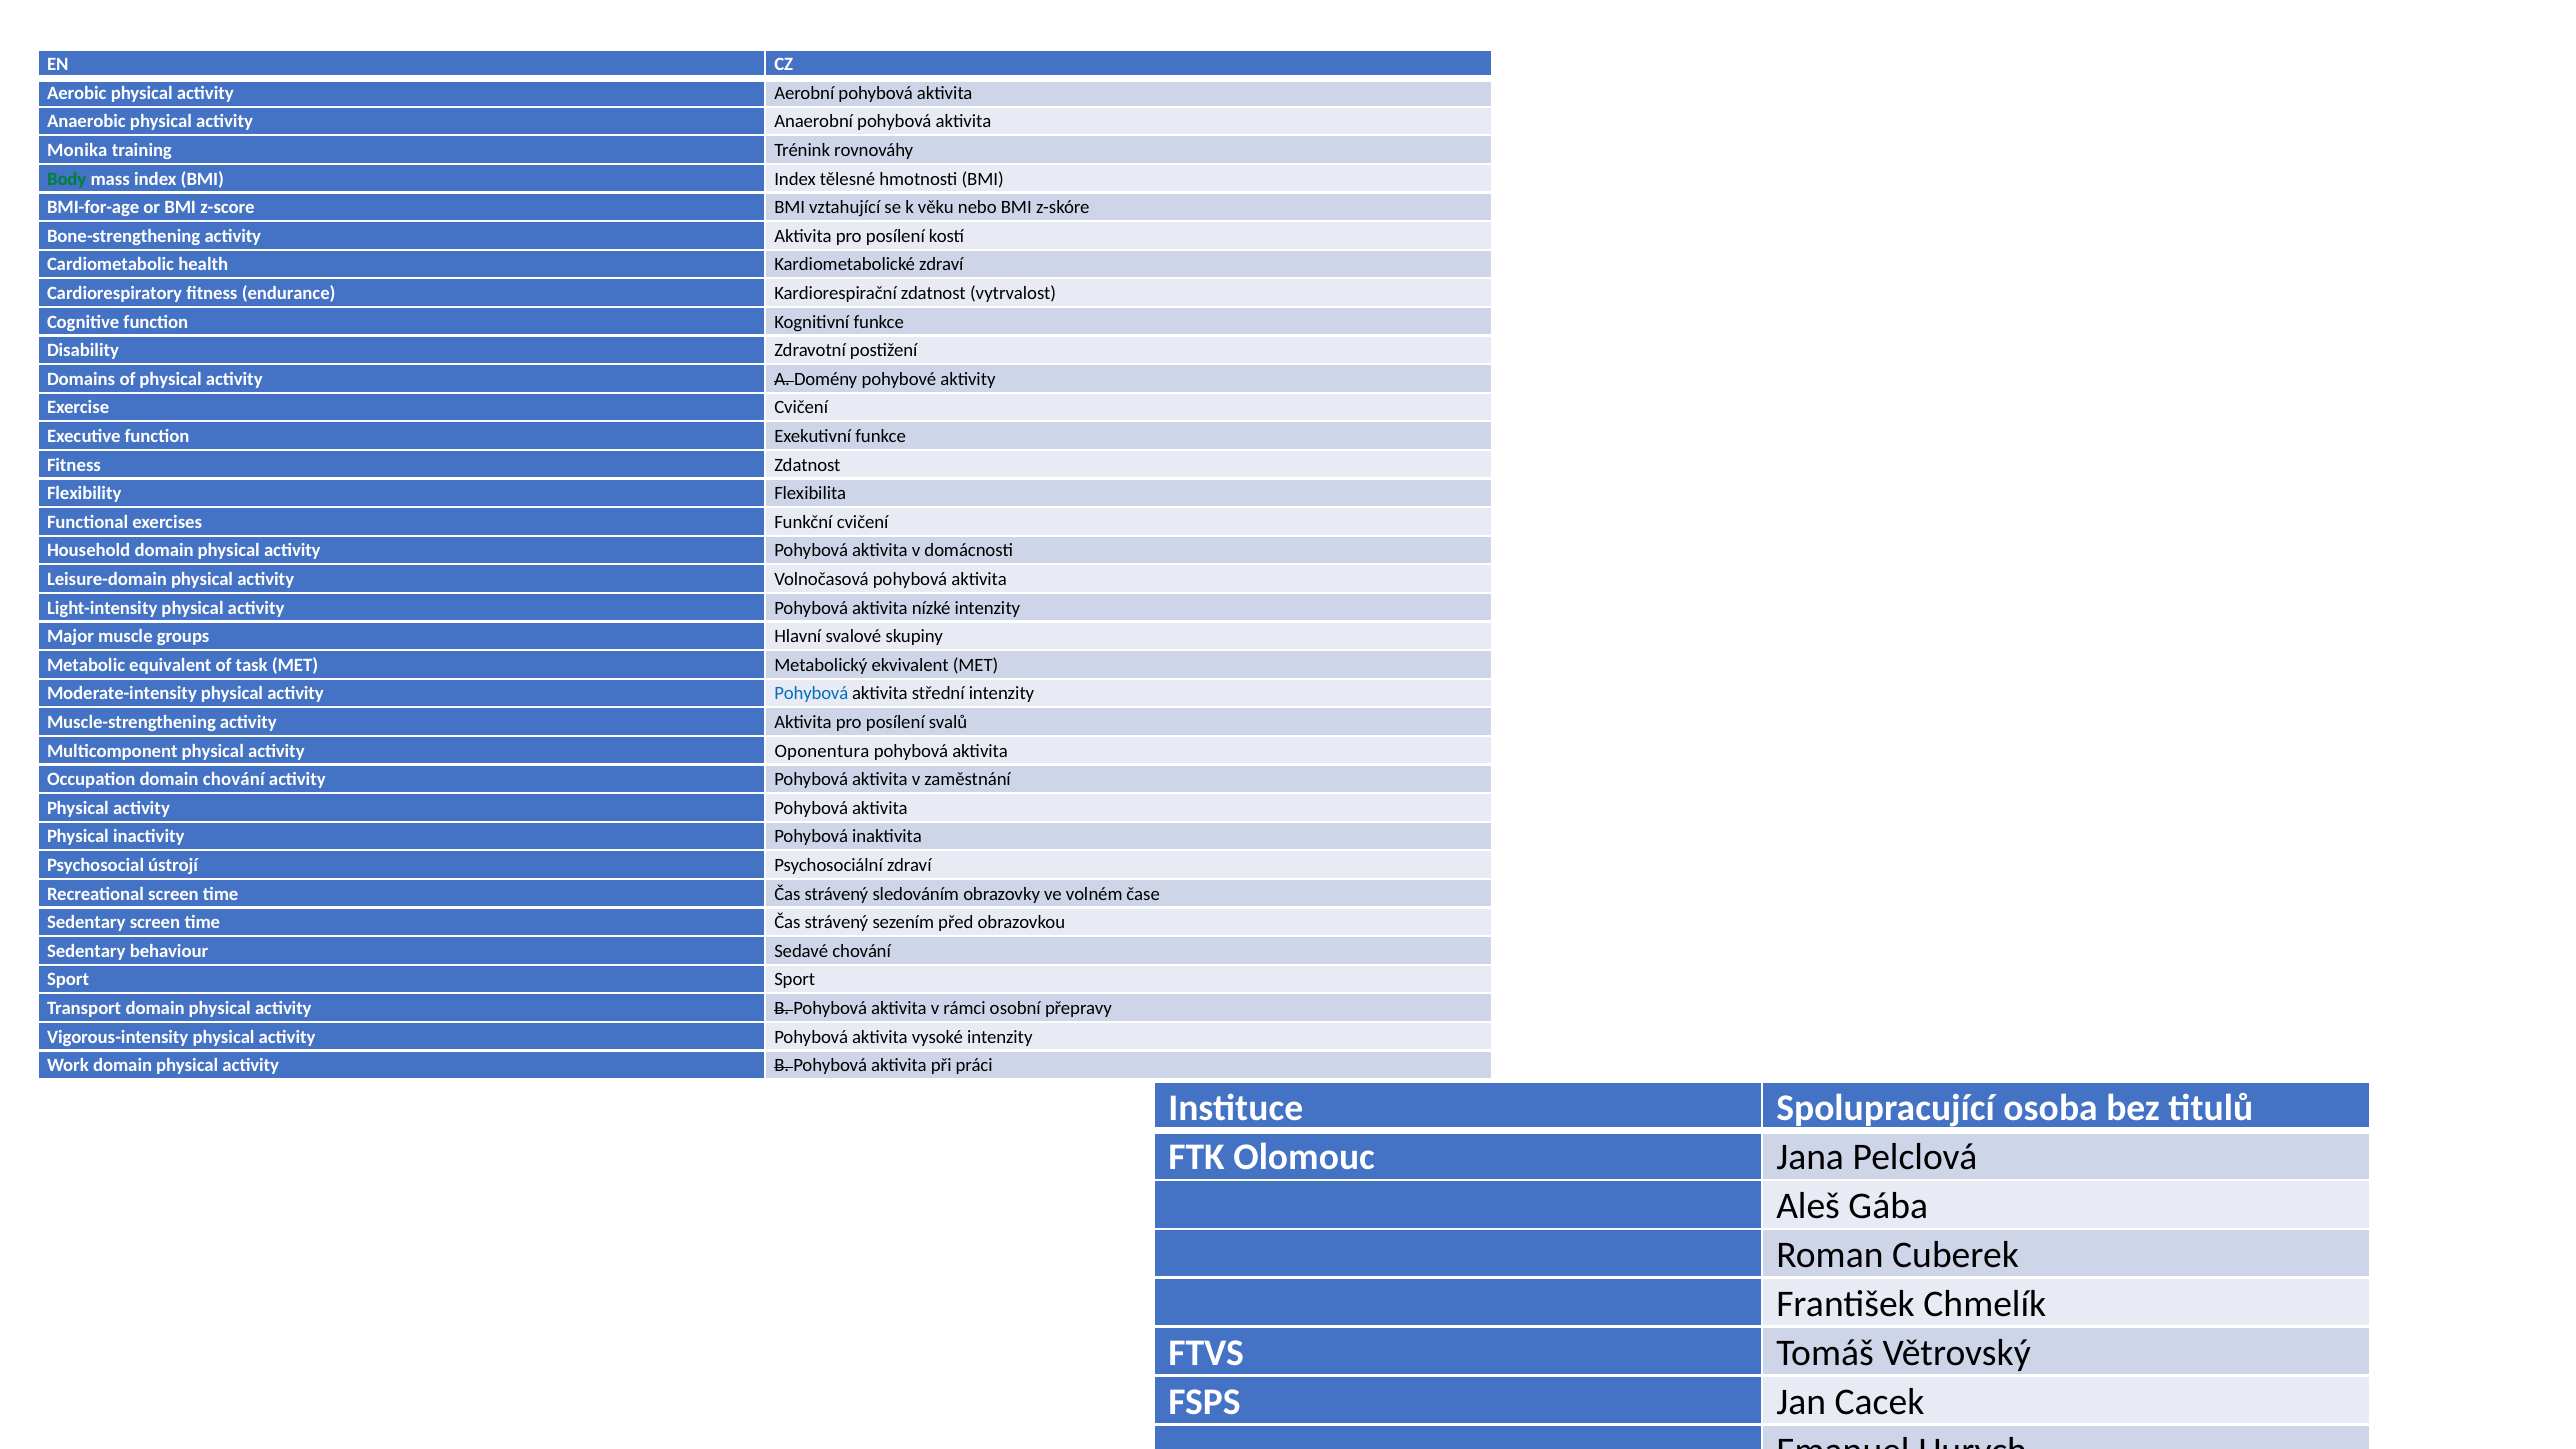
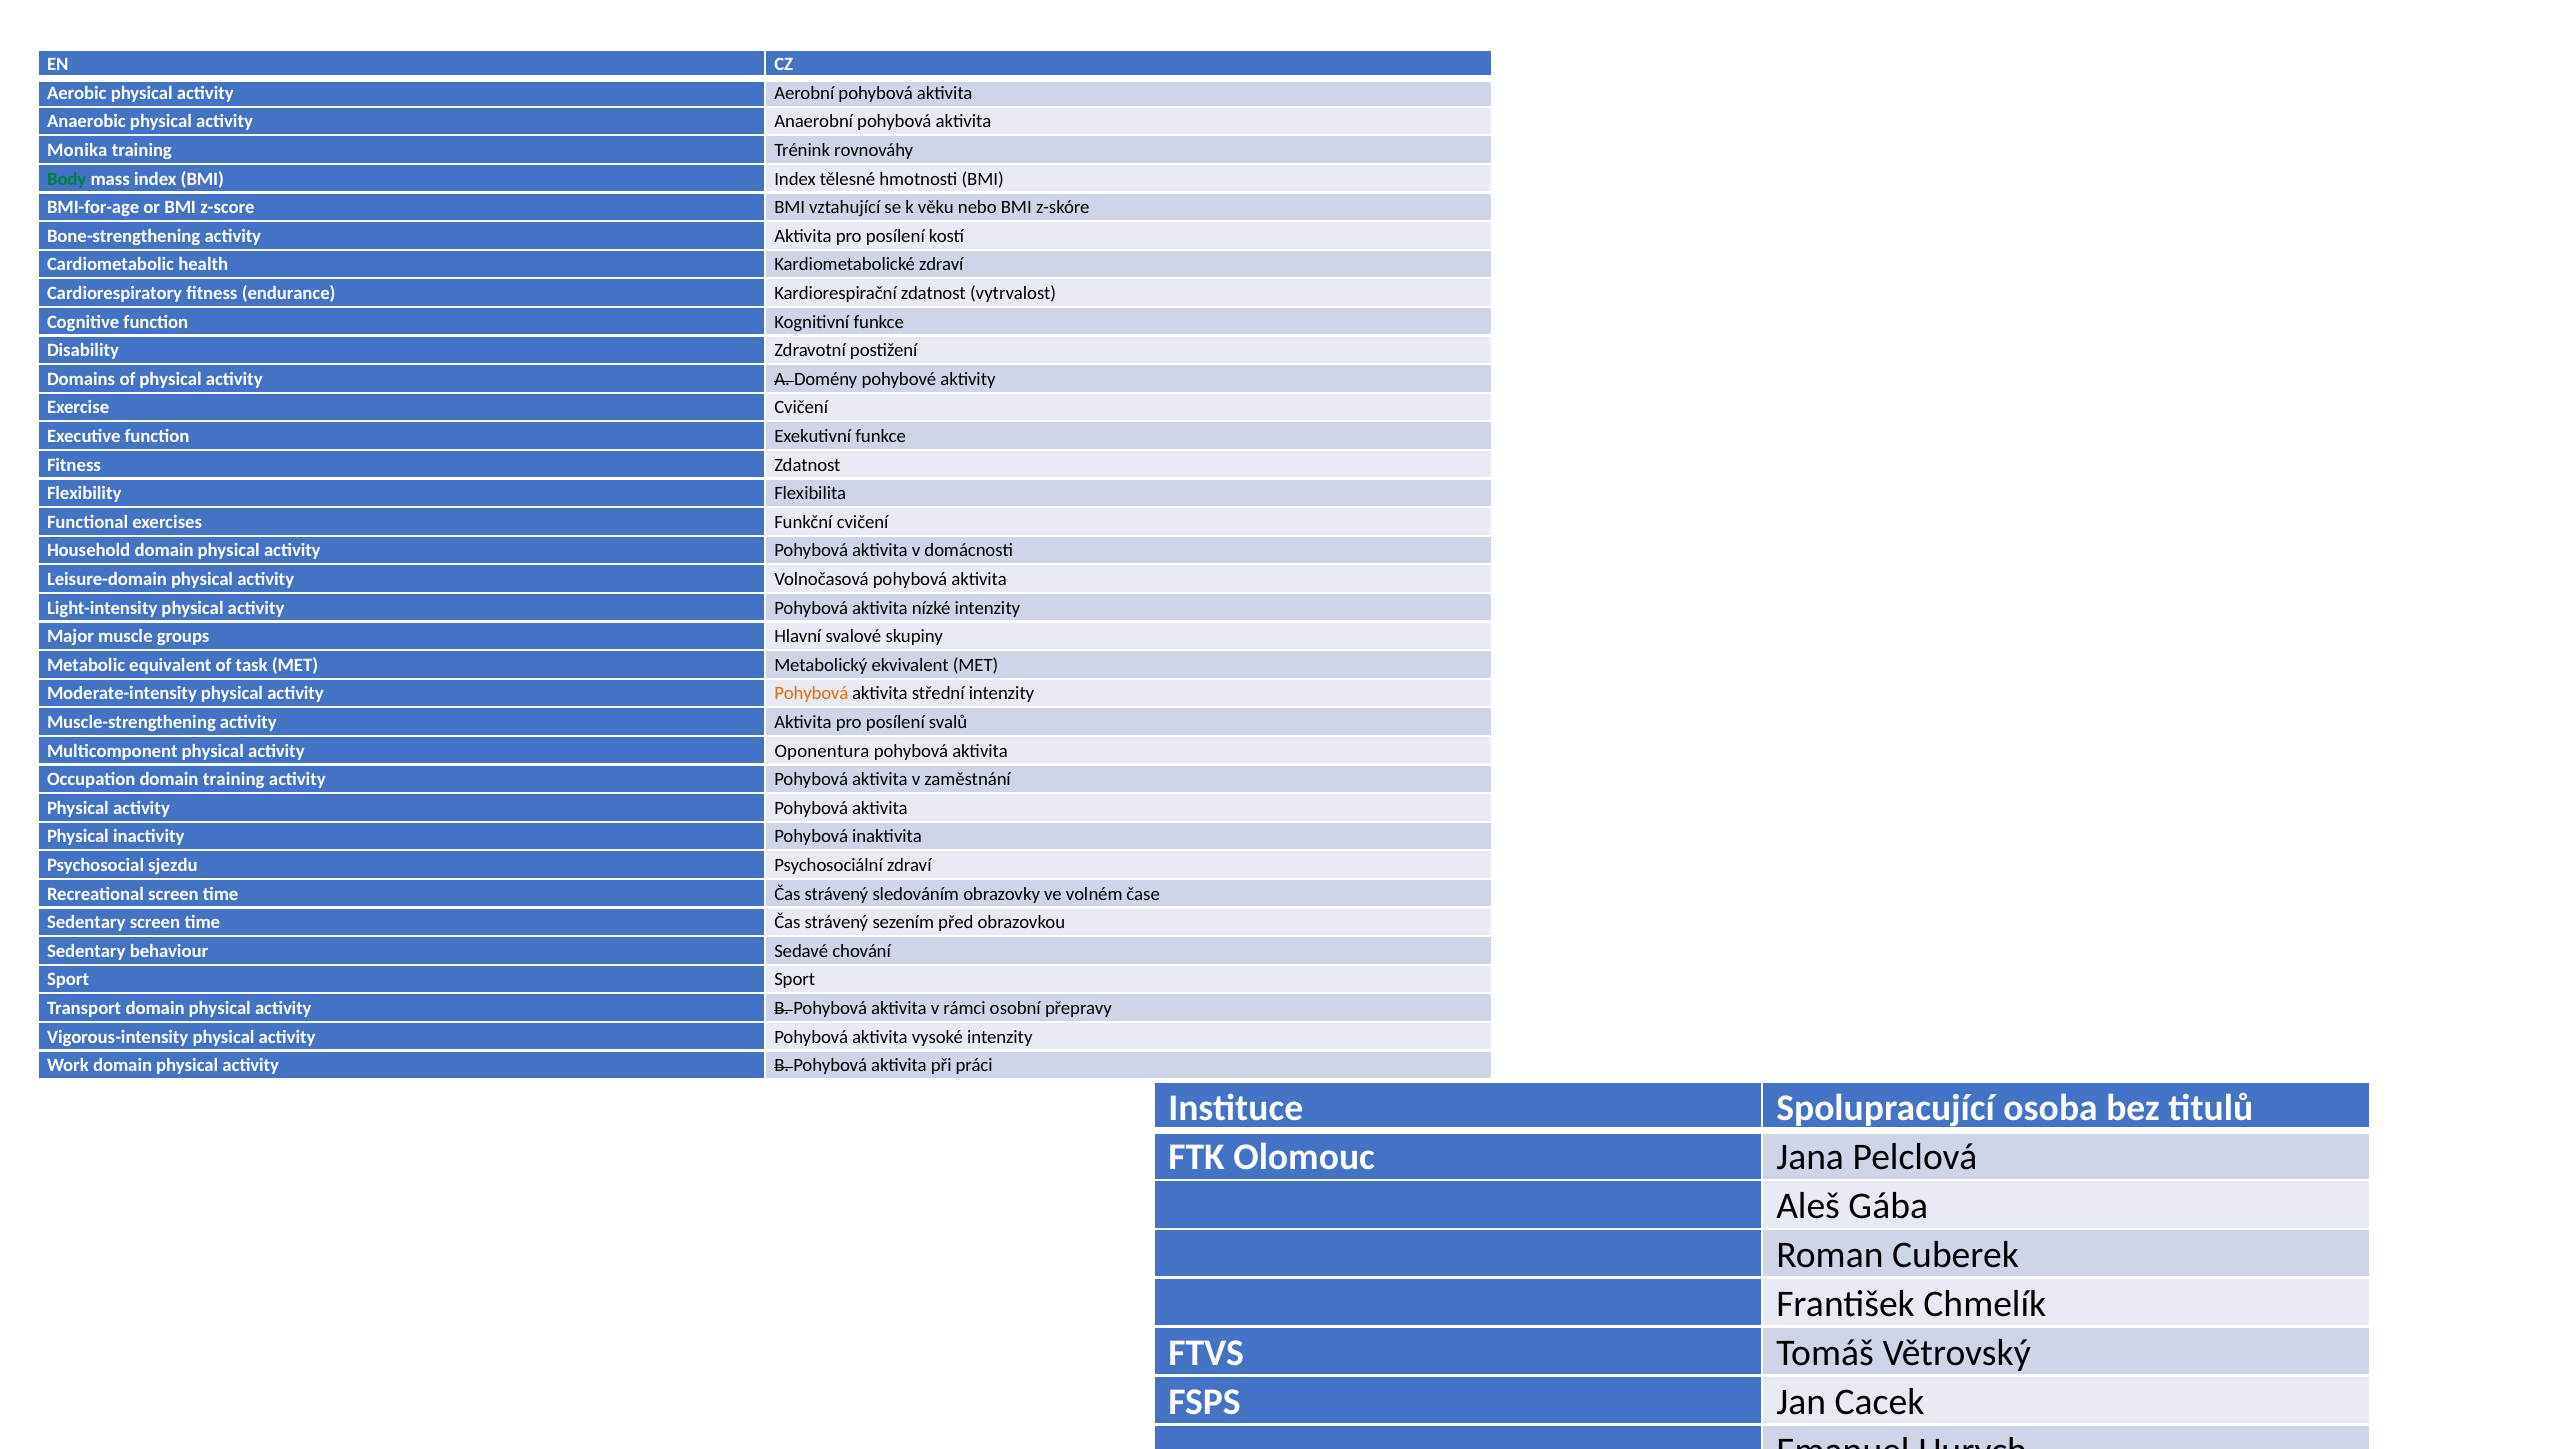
Pohybová at (811, 694) colour: blue -> orange
domain chování: chování -> training
ústrojí: ústrojí -> sjezdu
